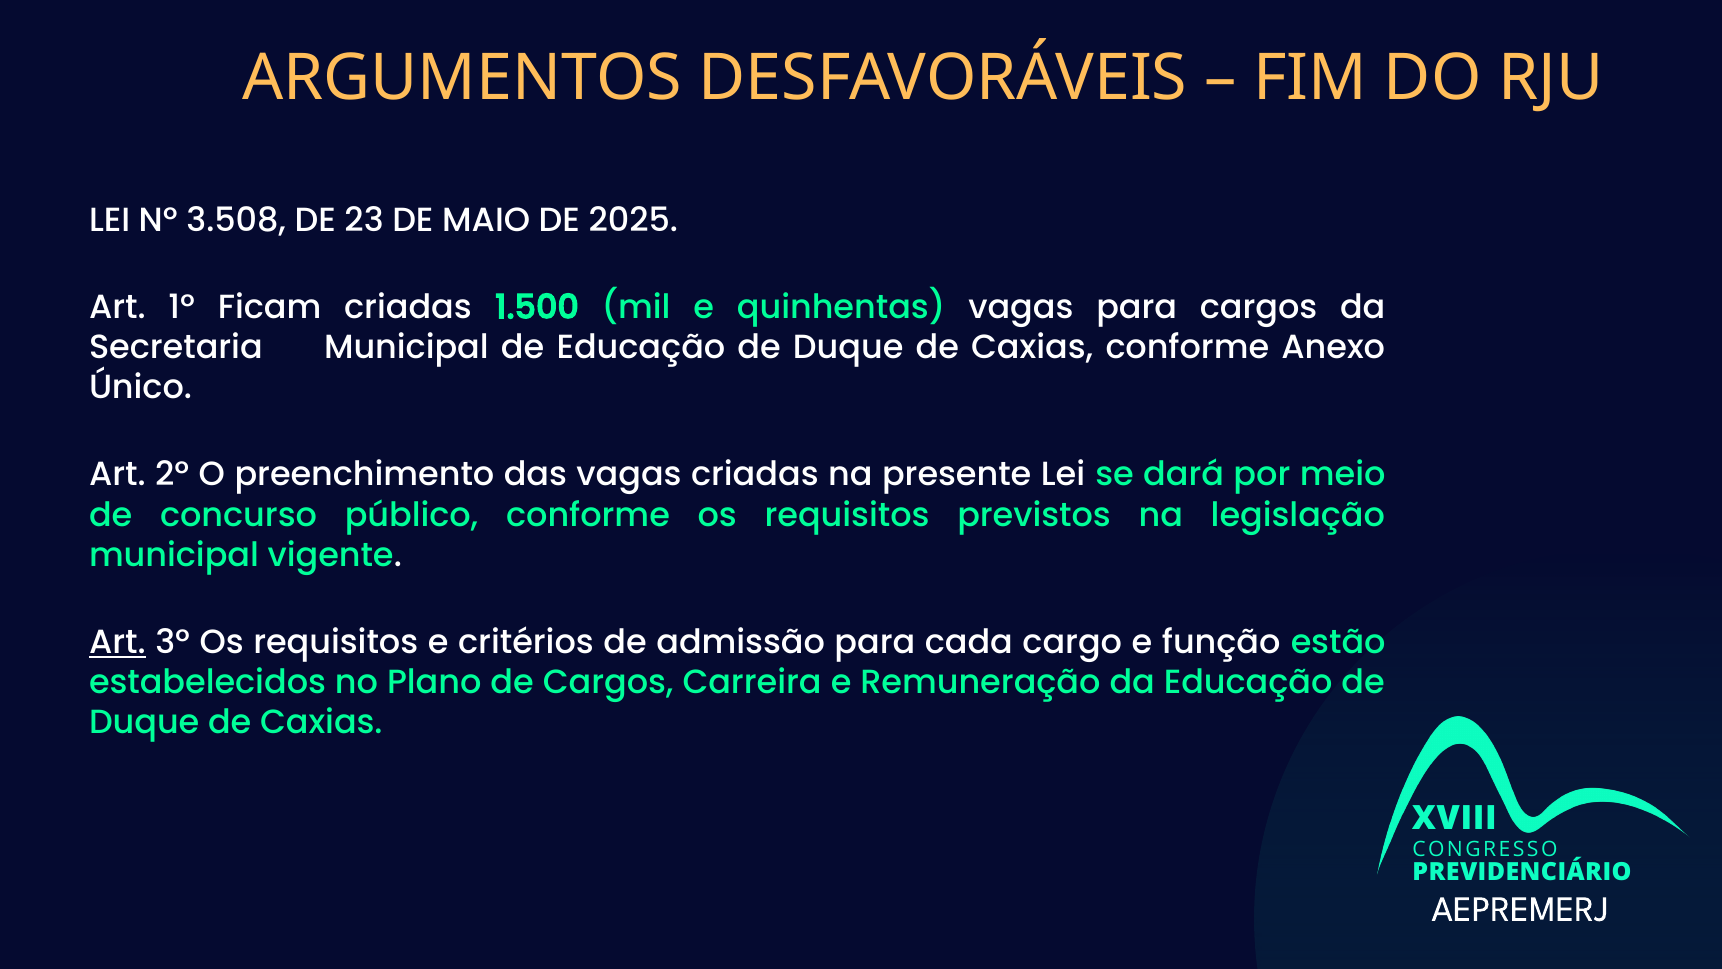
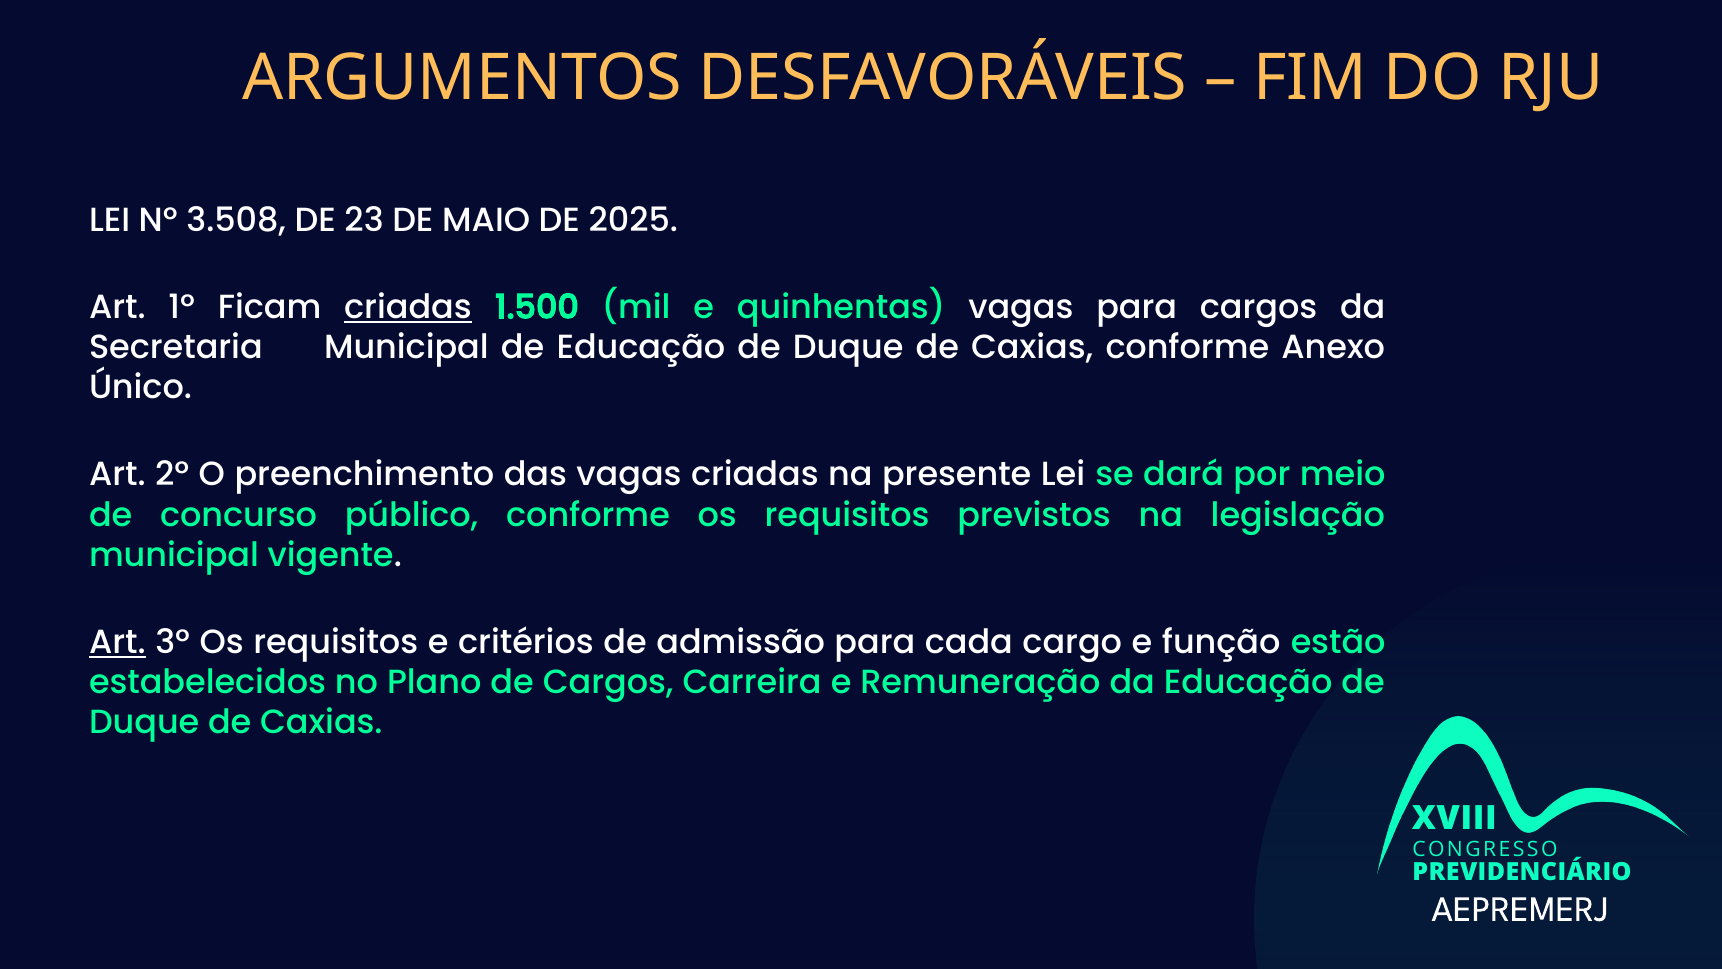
criadas at (408, 307) underline: none -> present
